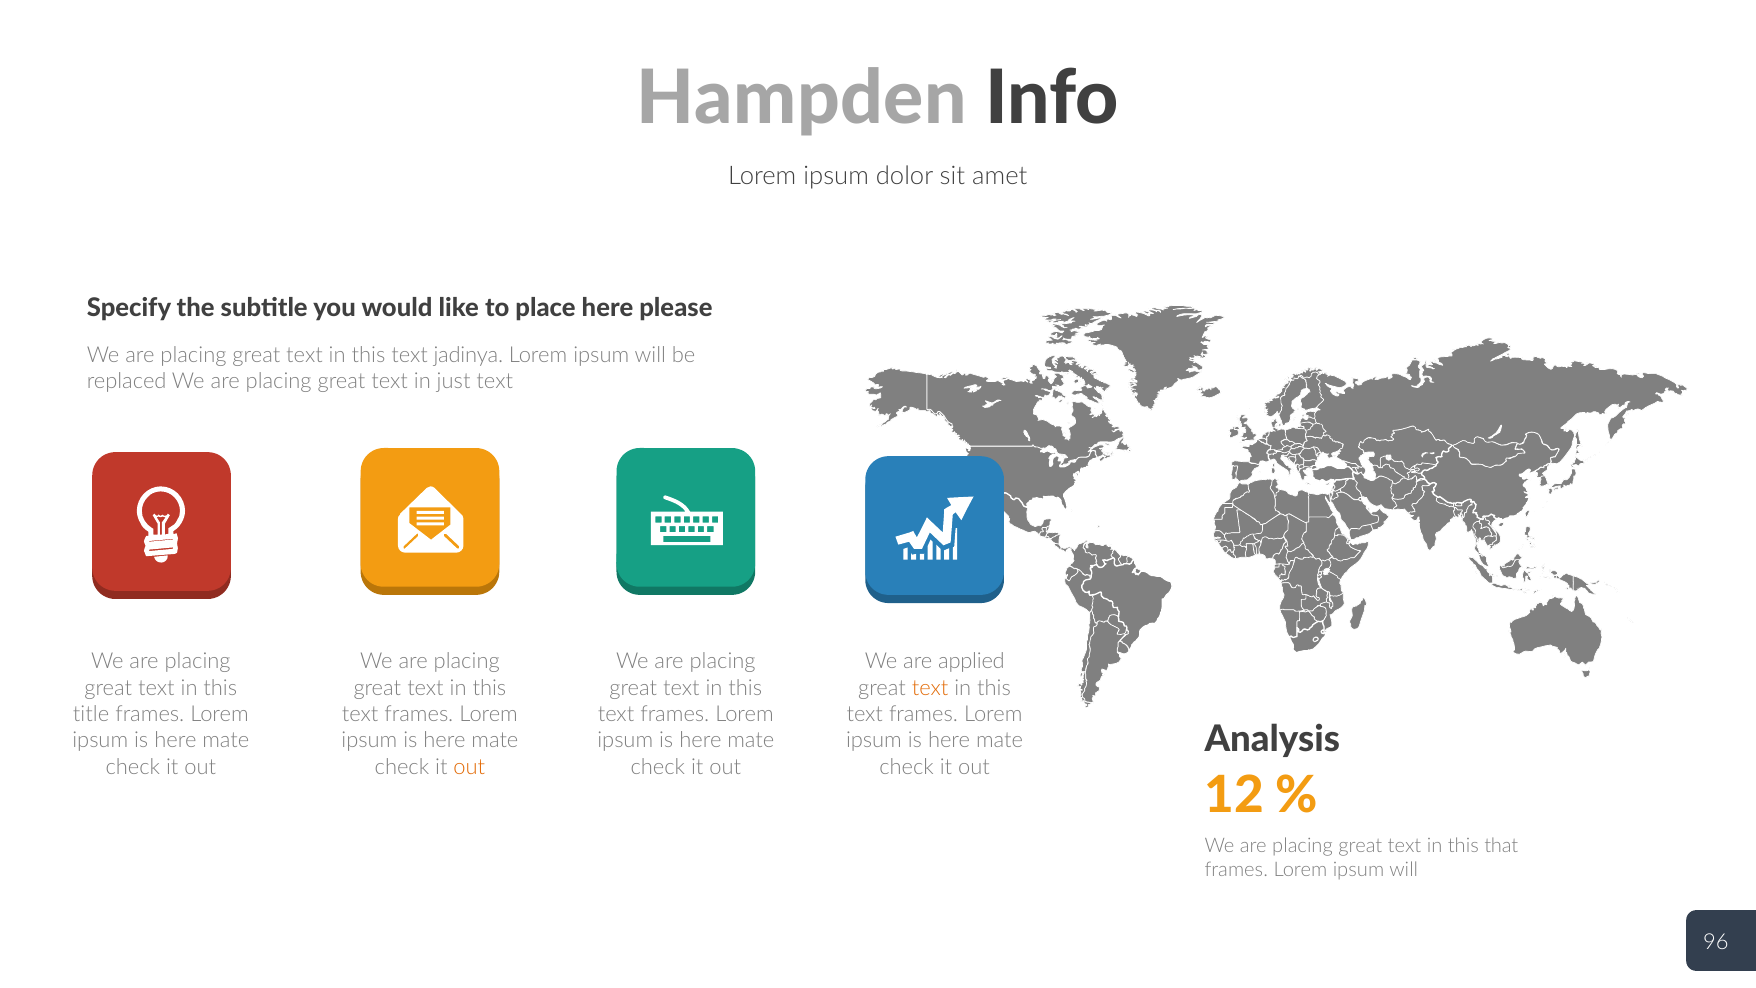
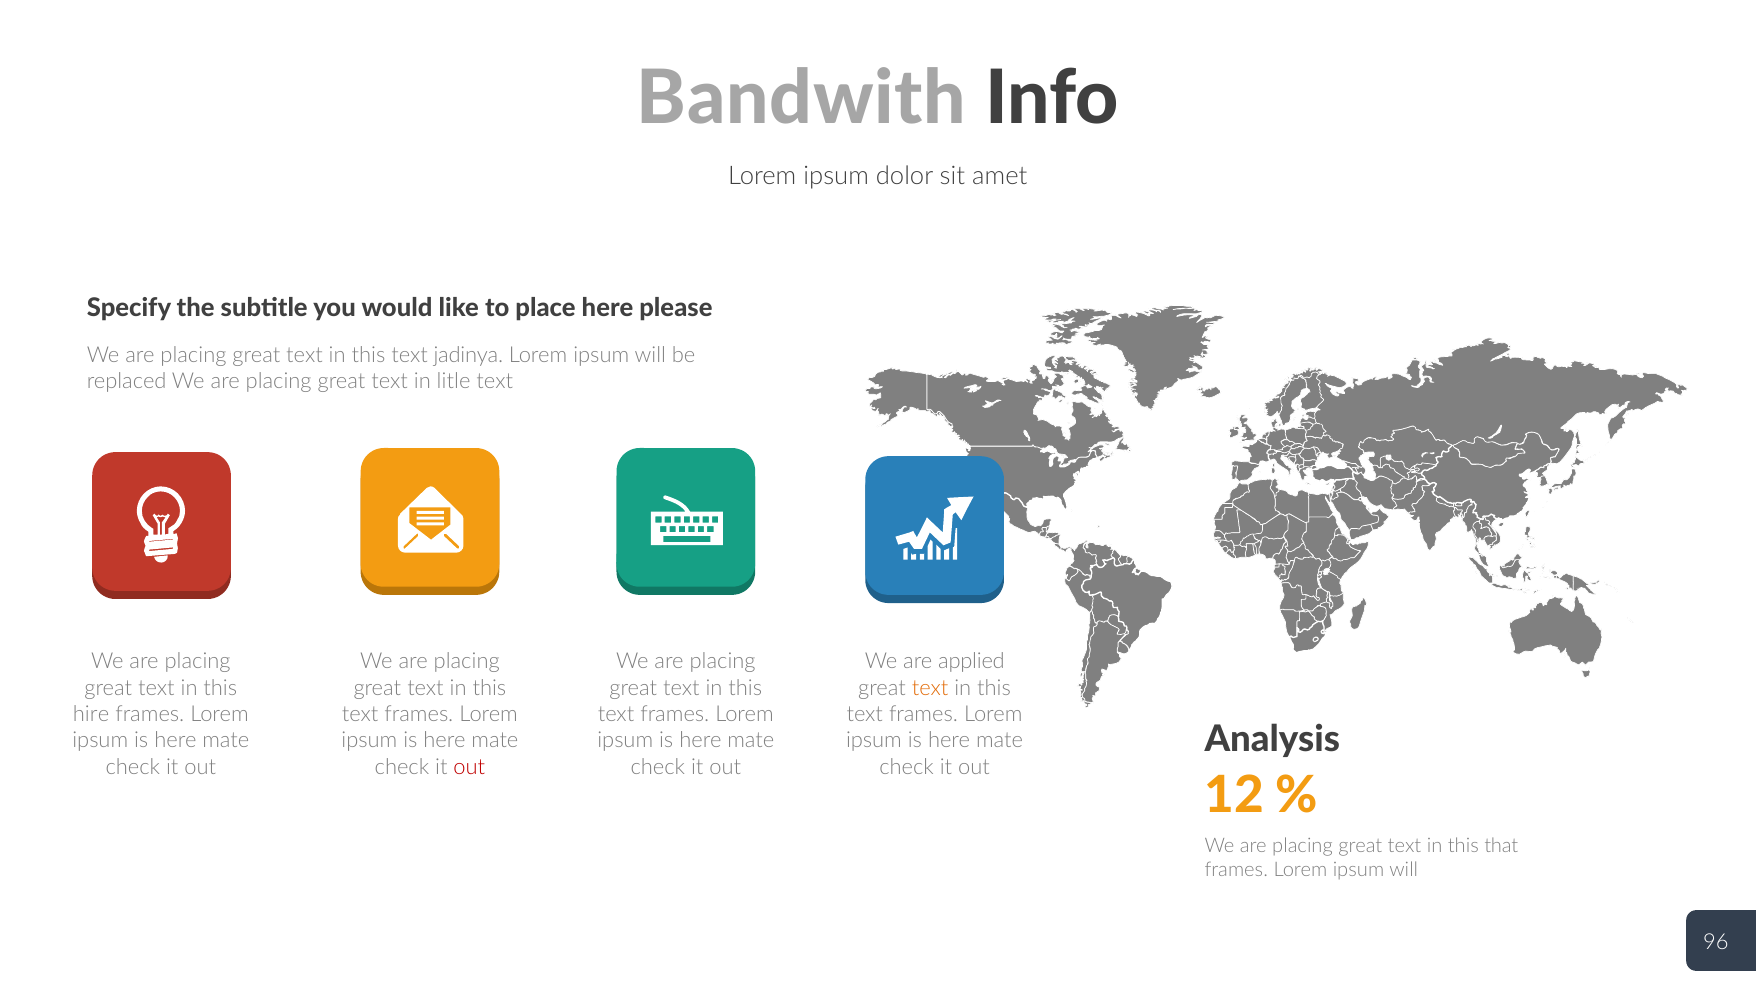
Hampden: Hampden -> Bandwith
just: just -> litle
title: title -> hire
out at (469, 767) colour: orange -> red
